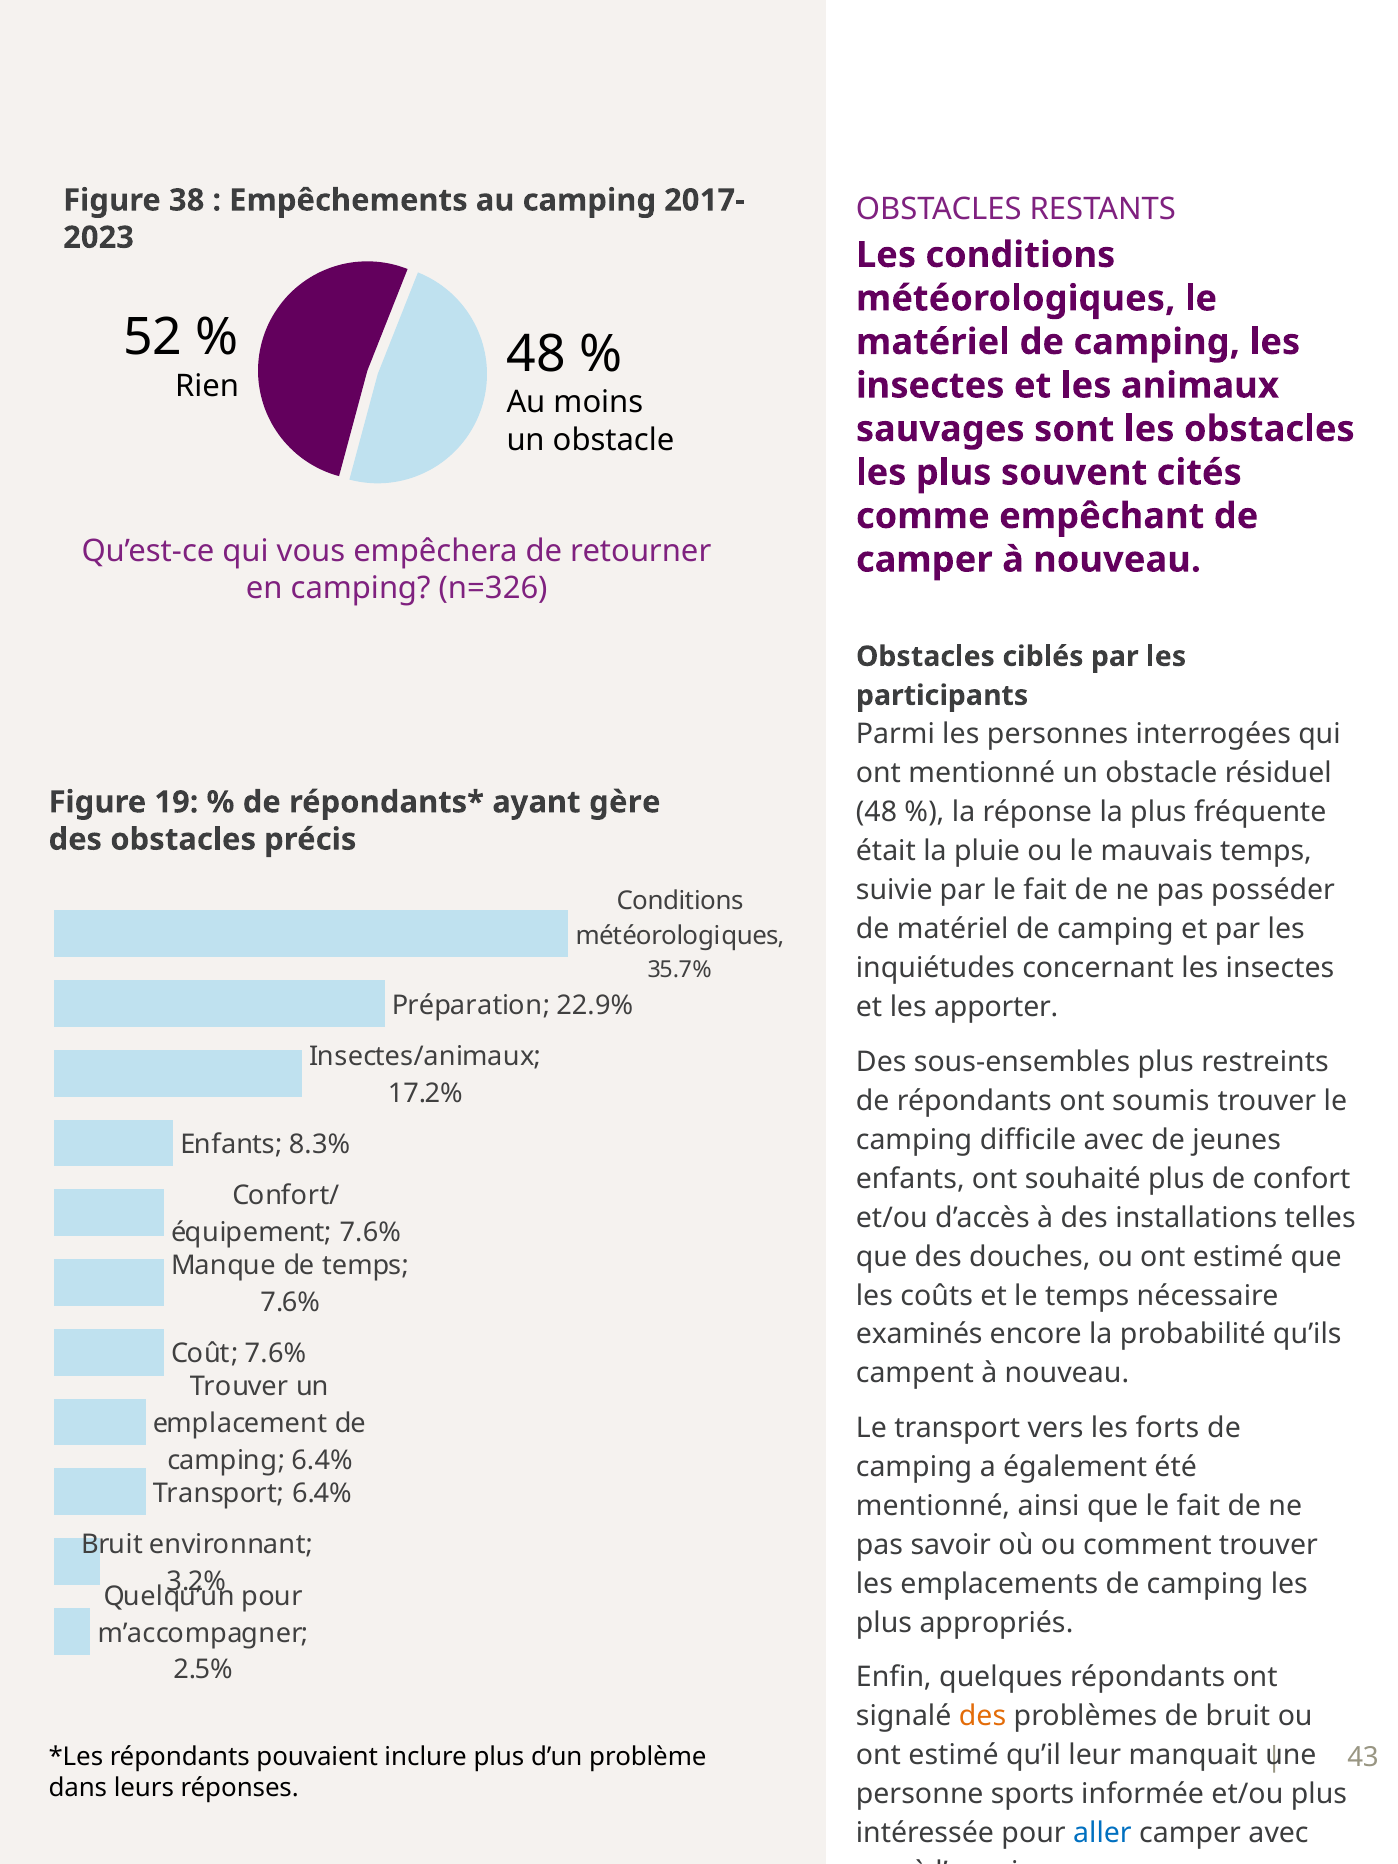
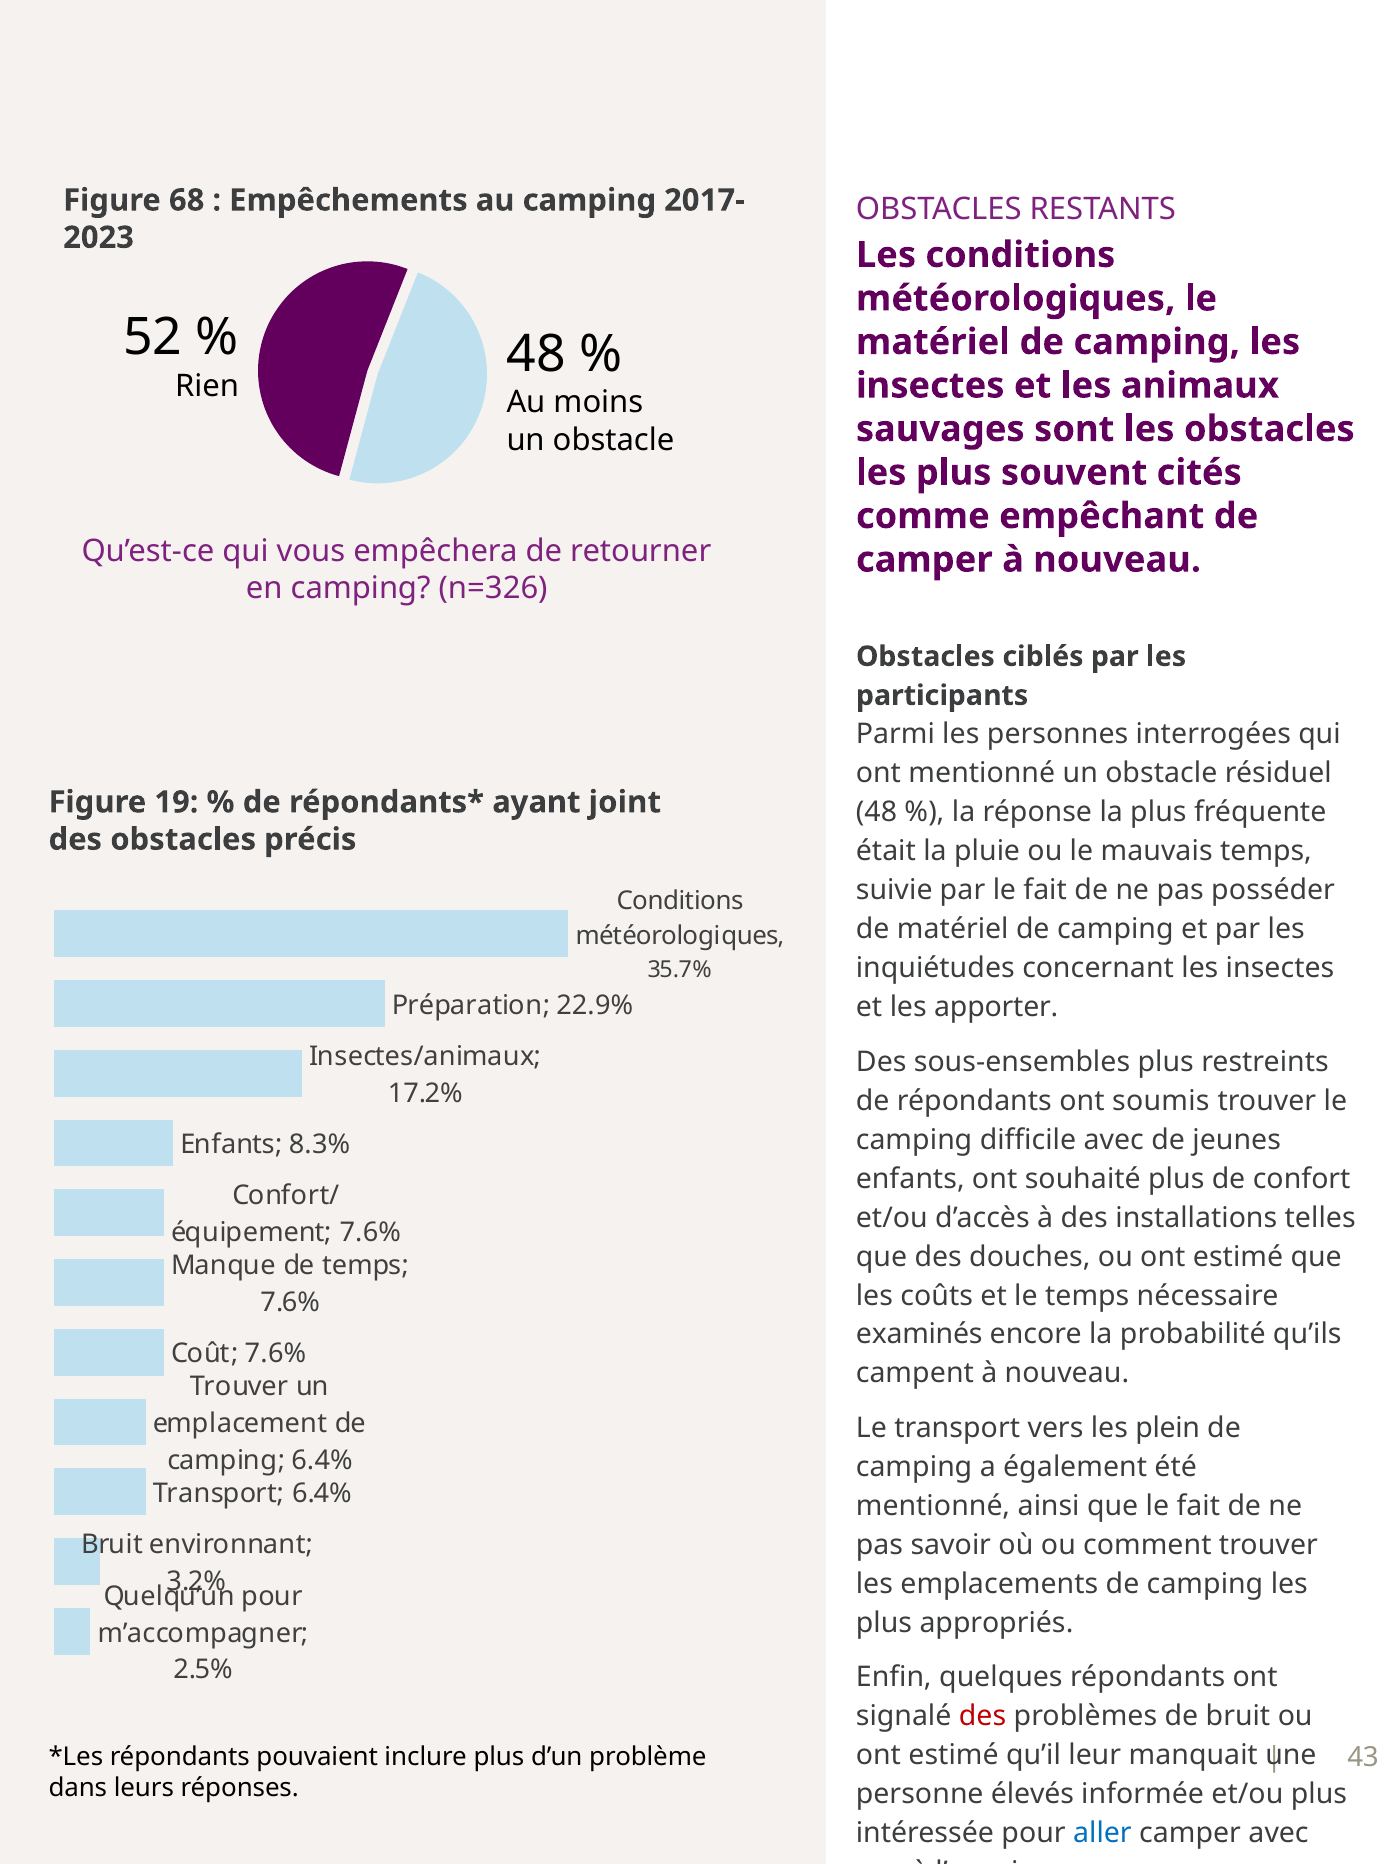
38: 38 -> 68
gère: gère -> joint
forts: forts -> plein
des at (983, 1716) colour: orange -> red
sports: sports -> élevés
